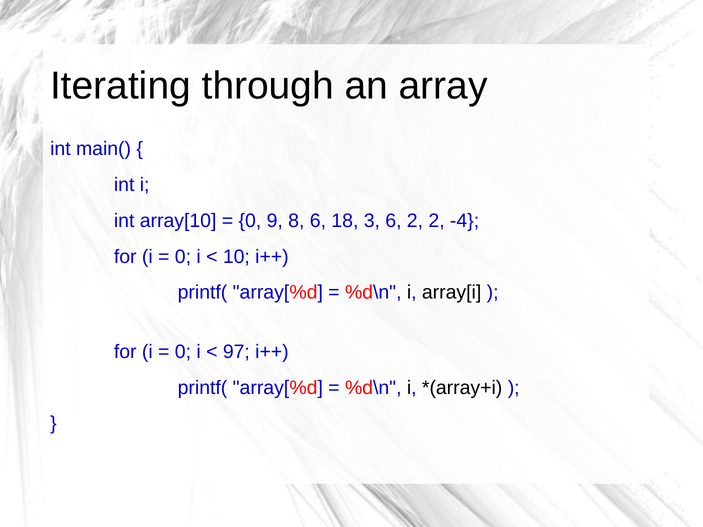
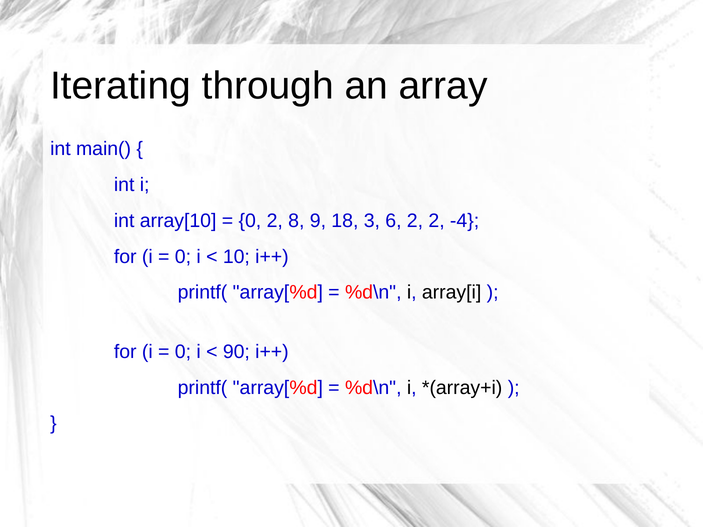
0 9: 9 -> 2
8 6: 6 -> 9
97: 97 -> 90
